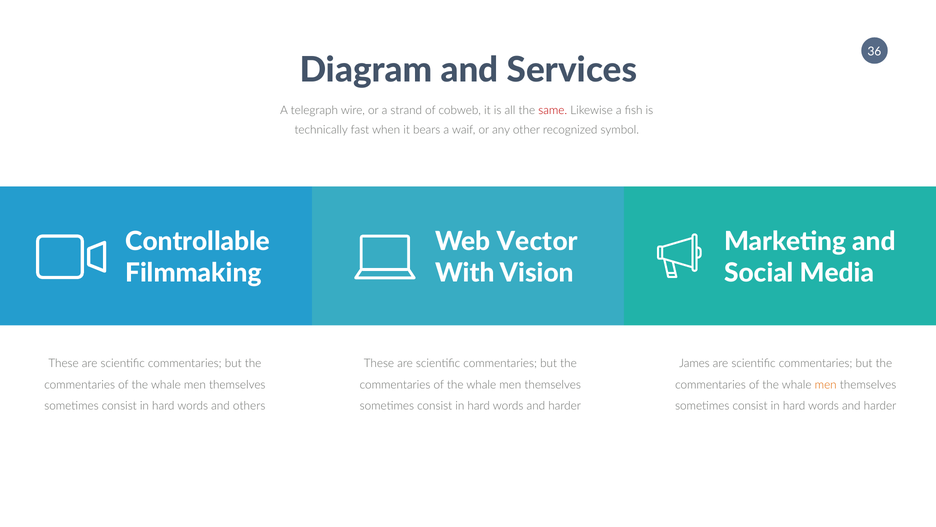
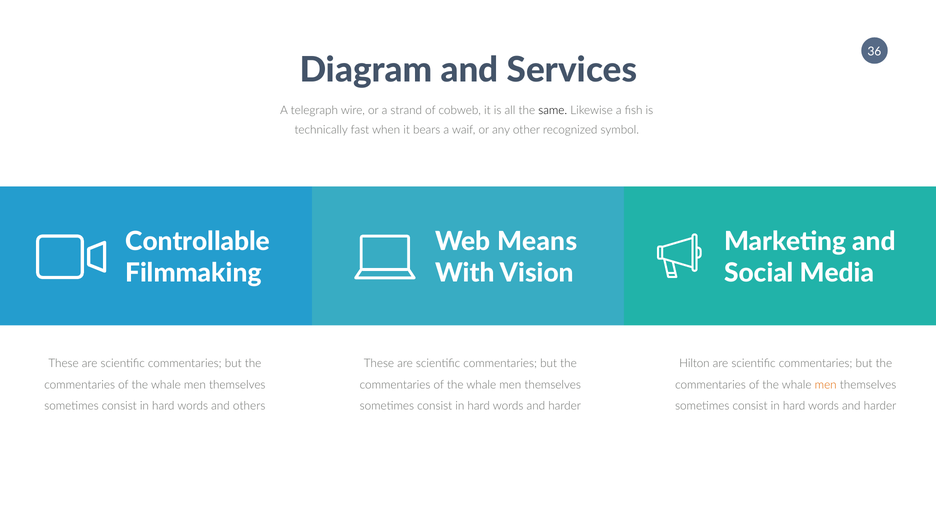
same colour: red -> black
Vector: Vector -> Means
James: James -> Hilton
